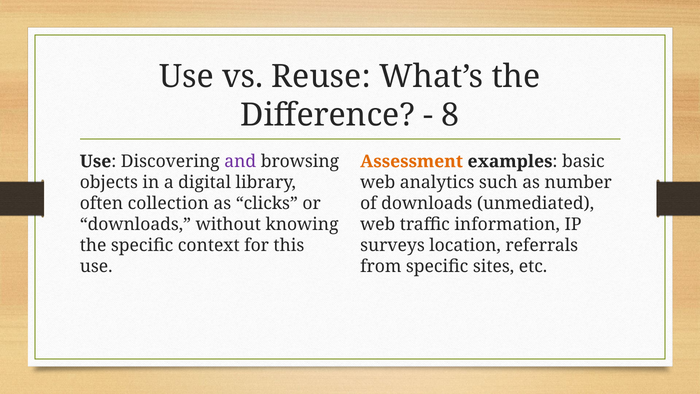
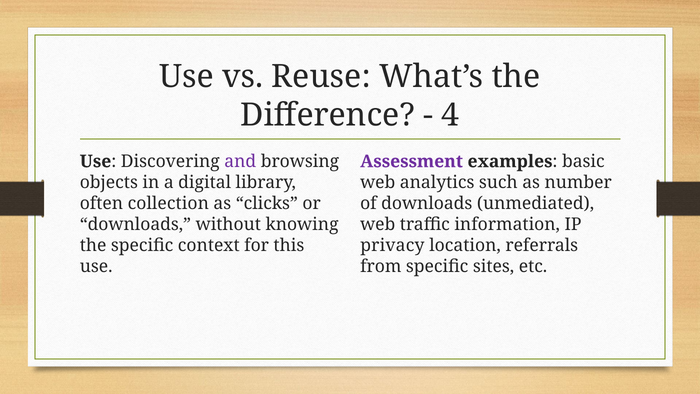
8: 8 -> 4
Assessment colour: orange -> purple
surveys: surveys -> privacy
